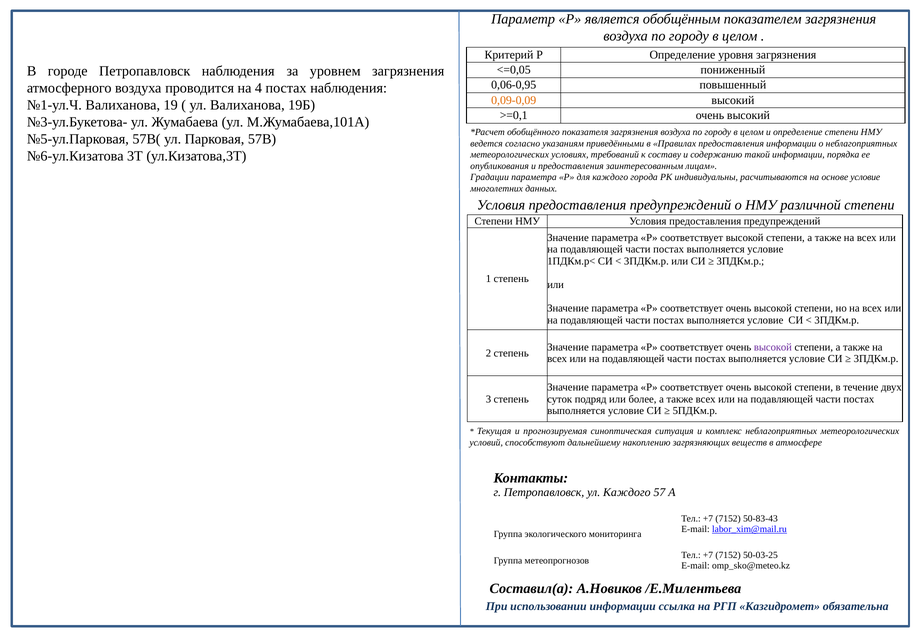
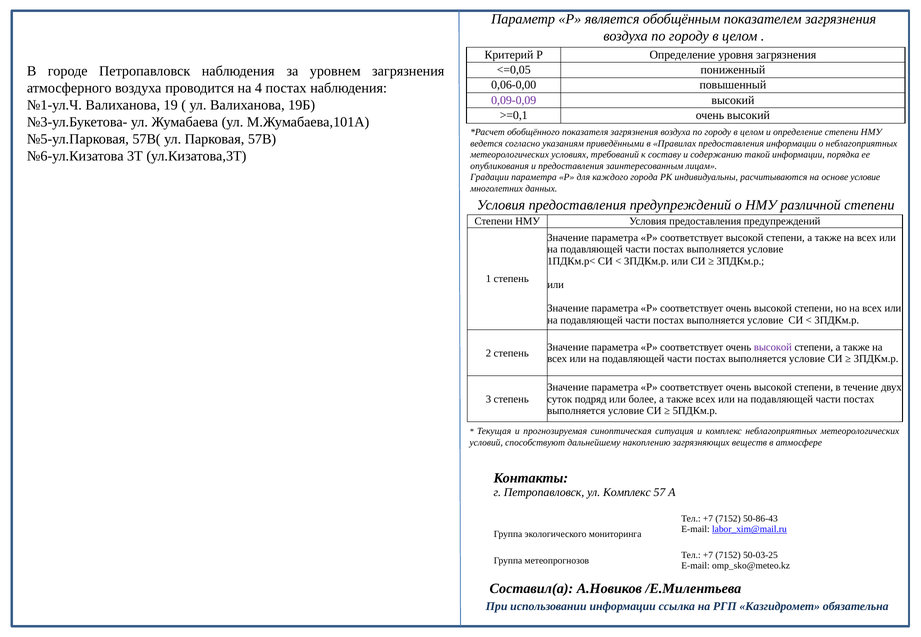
0,06-0,95: 0,06-0,95 -> 0,06-0,00
0,09-0,09 colour: orange -> purple
ул Каждого: Каждого -> Комплекс
50-83-43: 50-83-43 -> 50-86-43
